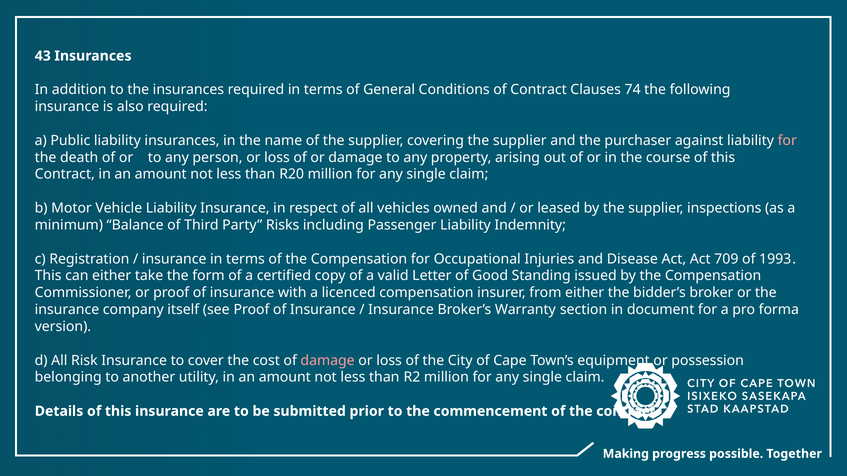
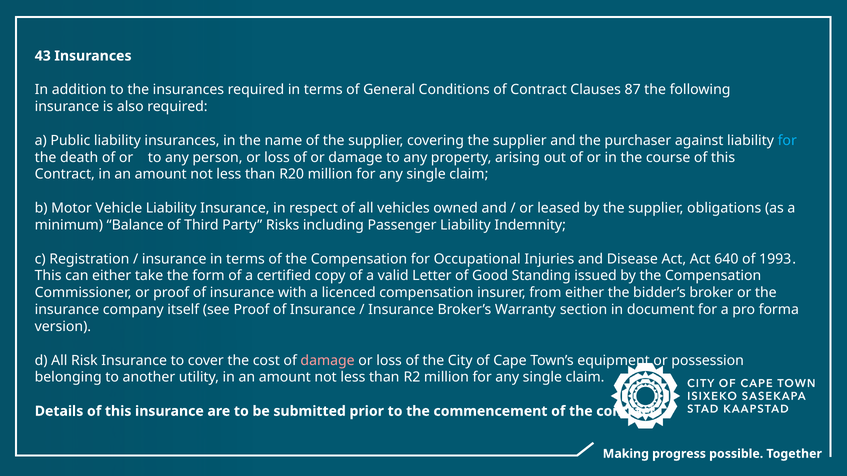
74: 74 -> 87
for at (787, 141) colour: pink -> light blue
inspections: inspections -> obligations
709: 709 -> 640
